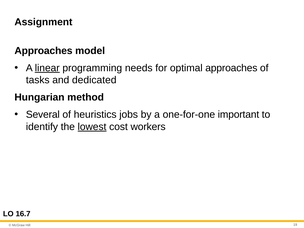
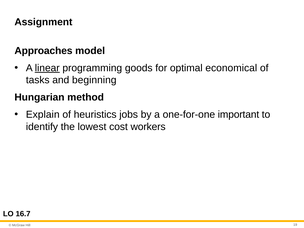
needs: needs -> goods
optimal approaches: approaches -> economical
dedicated: dedicated -> beginning
Several: Several -> Explain
lowest underline: present -> none
